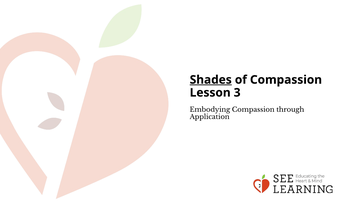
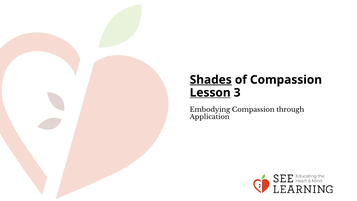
Lesson underline: none -> present
